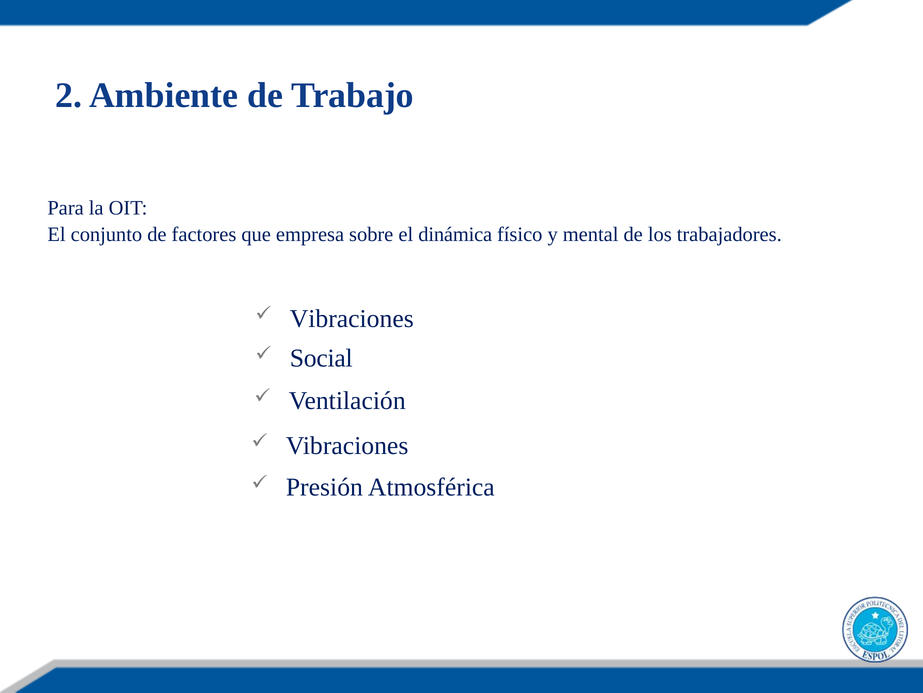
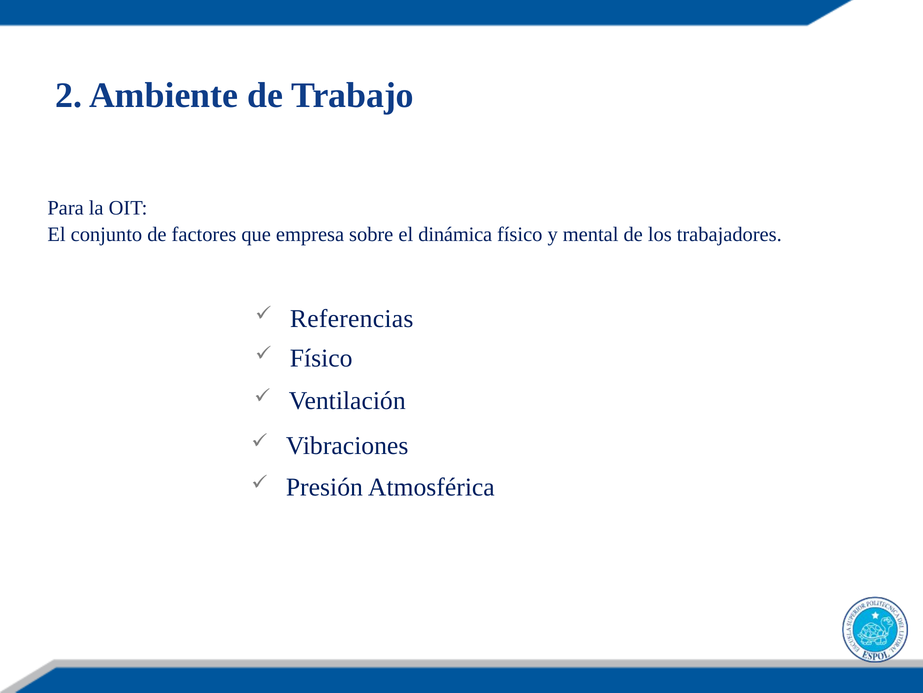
Vibraciones at (352, 318): Vibraciones -> Referencias
Social at (321, 358): Social -> Físico
